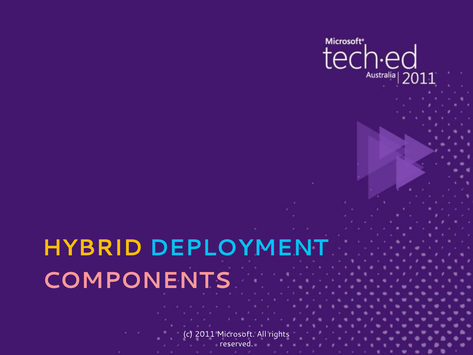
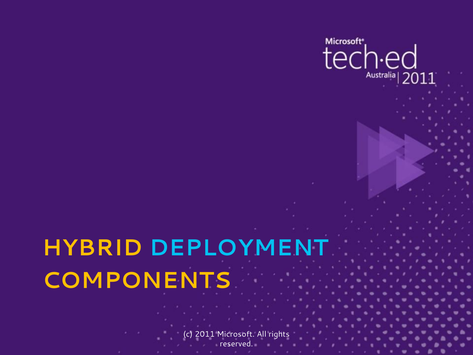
COMPONENTS colour: pink -> yellow
